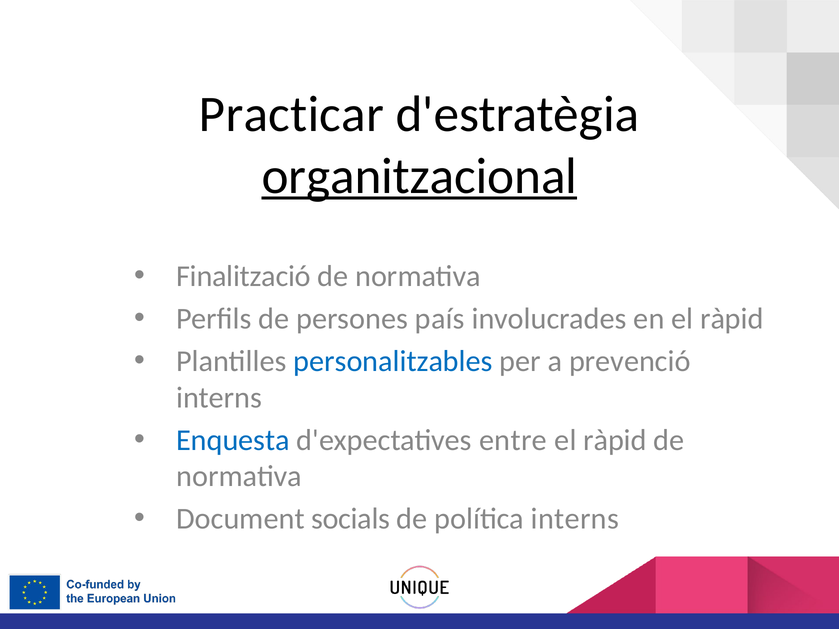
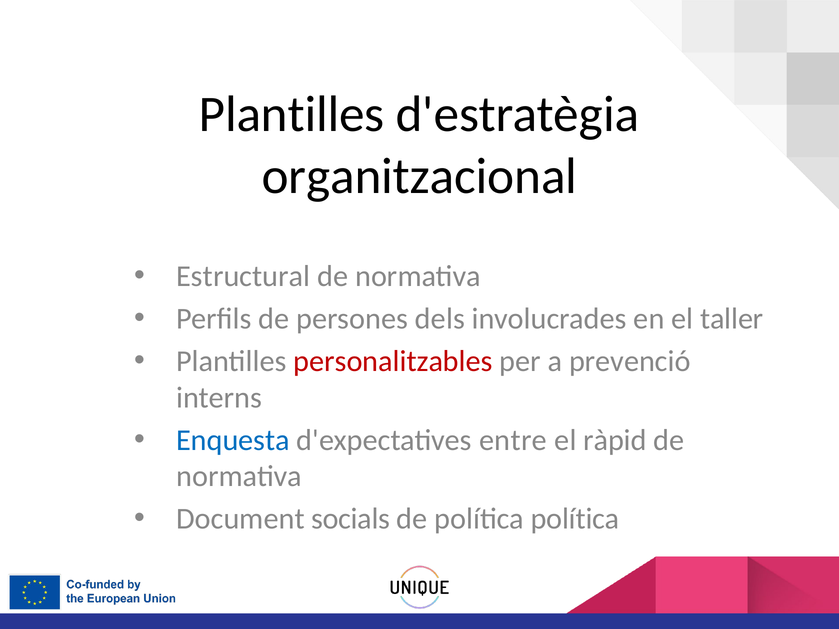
Practicar at (291, 115): Practicar -> Plantilles
organitzacional underline: present -> none
Finalització: Finalització -> Estructural
país: país -> dels
en el ràpid: ràpid -> taller
personalitzables colour: blue -> red
política interns: interns -> política
